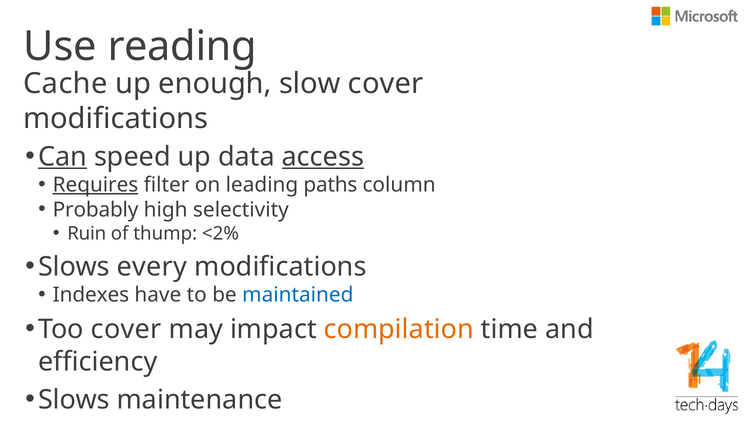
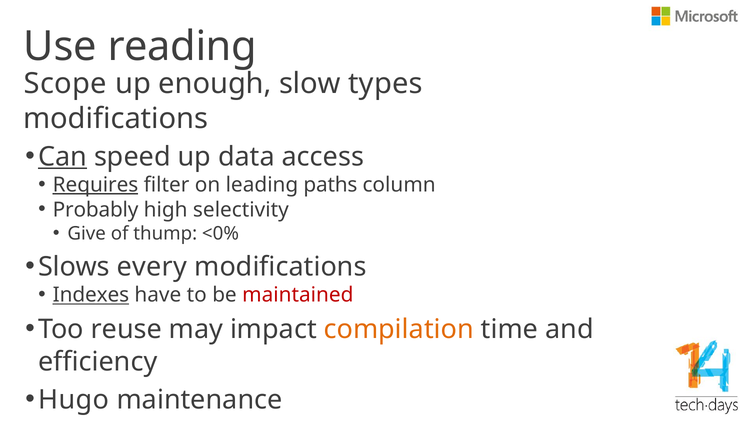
Cache: Cache -> Scope
slow cover: cover -> types
access underline: present -> none
Ruin: Ruin -> Give
<2%: <2% -> <0%
Indexes underline: none -> present
maintained colour: blue -> red
Too cover: cover -> reuse
Slows at (74, 400): Slows -> Hugo
